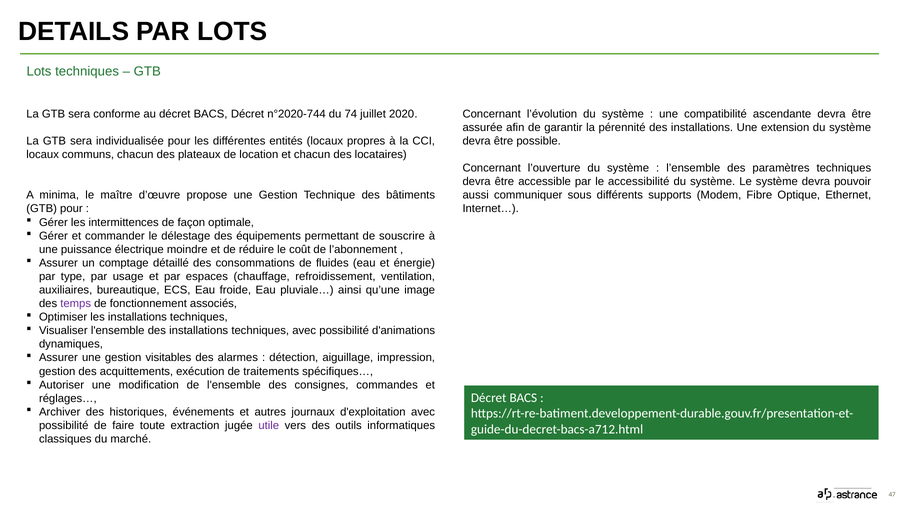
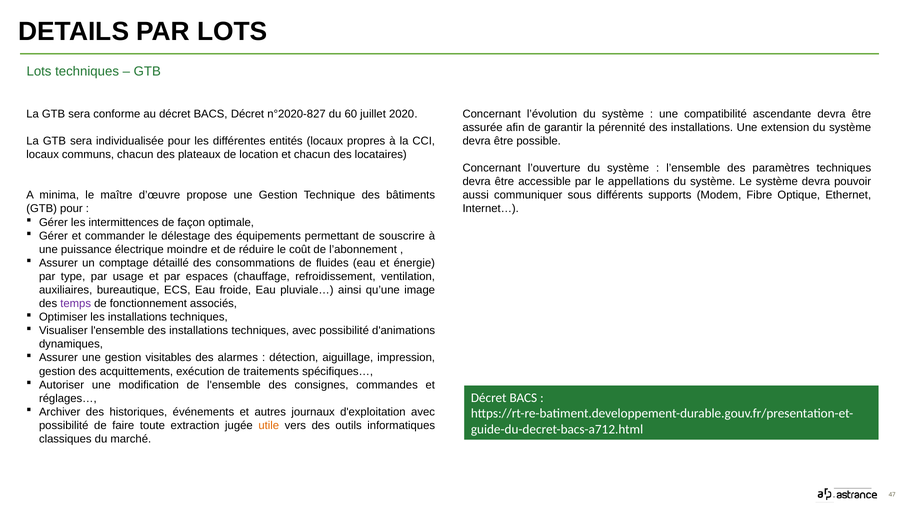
n°2020-744: n°2020-744 -> n°2020-827
74: 74 -> 60
accessibilité: accessibilité -> appellations
utile colour: purple -> orange
